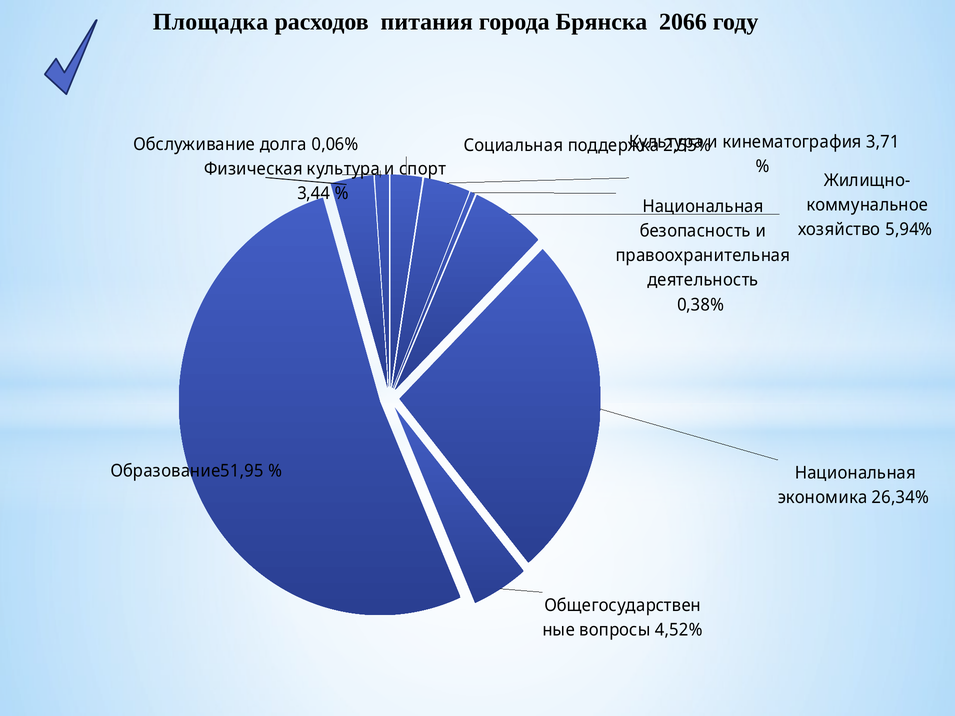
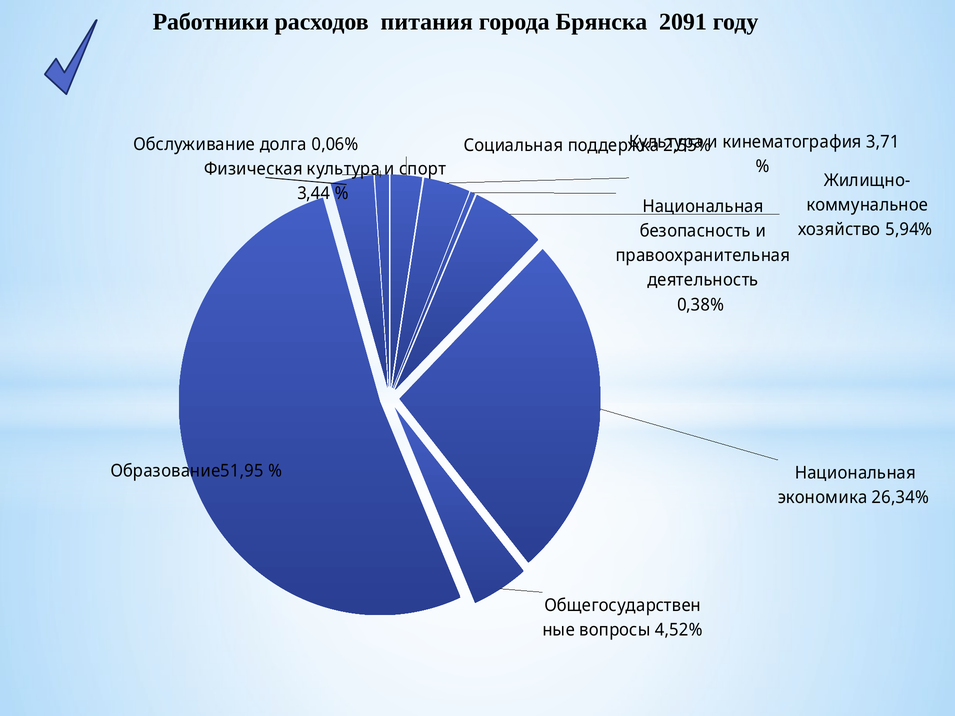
Площадка: Площадка -> Работники
2066: 2066 -> 2091
